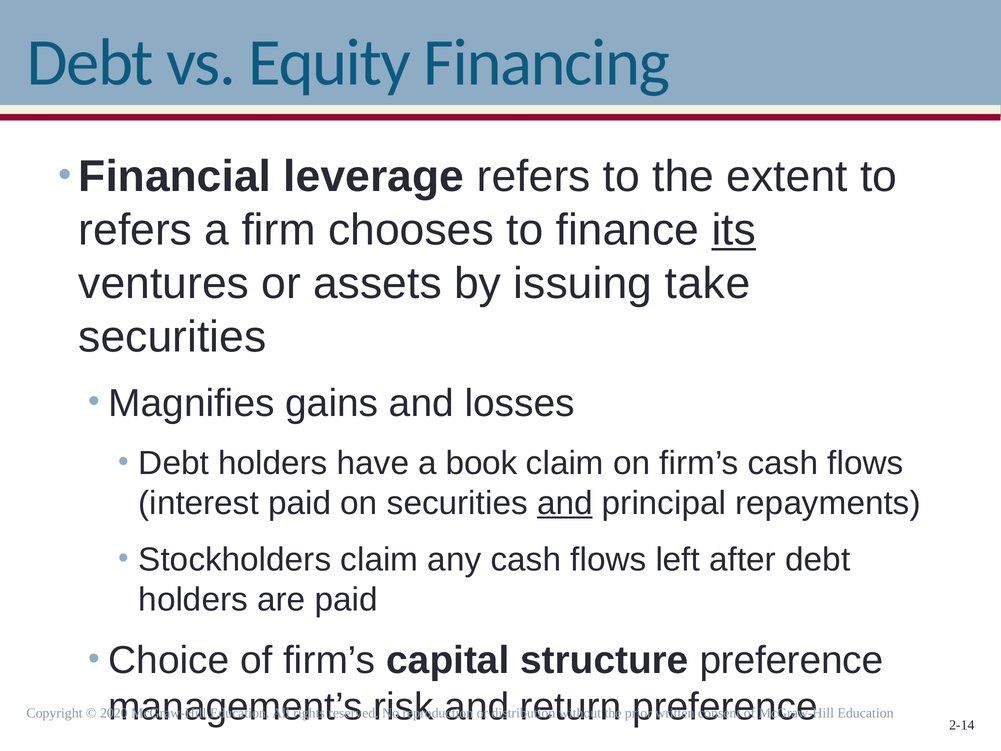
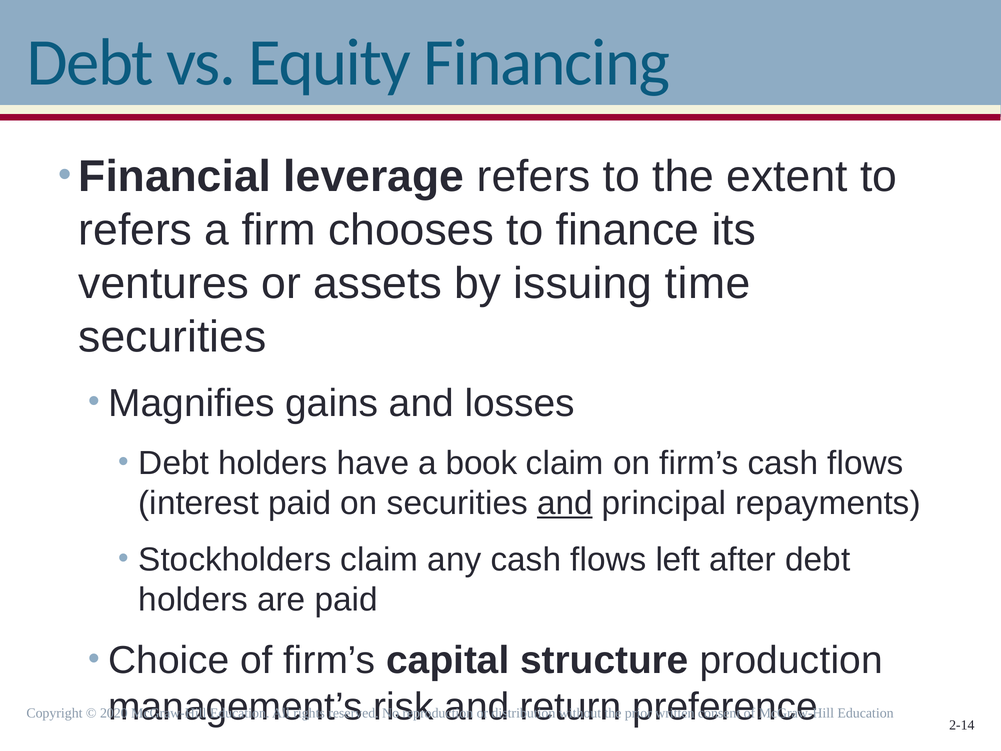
its underline: present -> none
take: take -> time
structure preference: preference -> production
